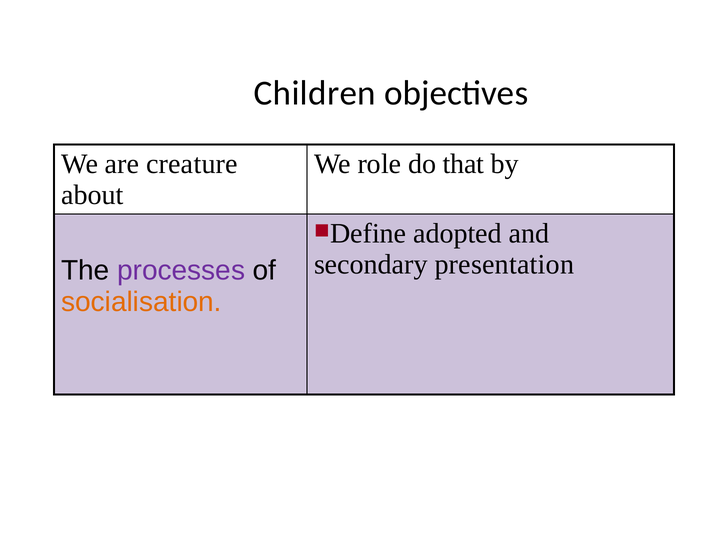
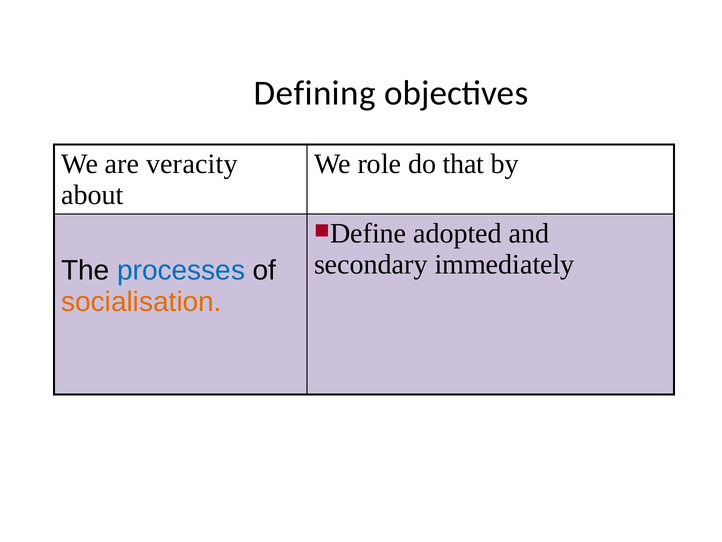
Children: Children -> Defining
creature: creature -> veracity
presentation: presentation -> immediately
processes colour: purple -> blue
